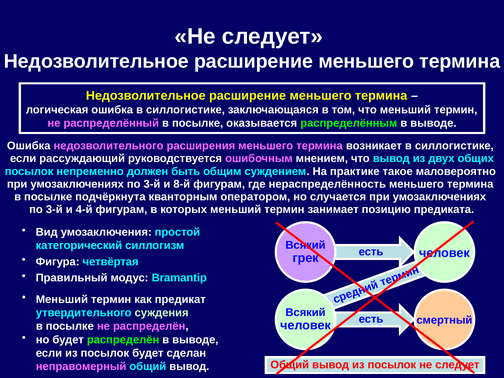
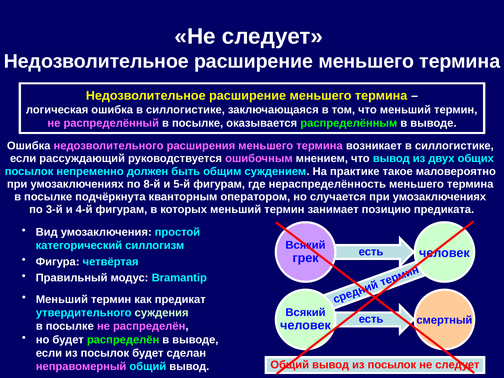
3-й at (152, 184): 3-й -> 8-й
8-й: 8-й -> 5-й
